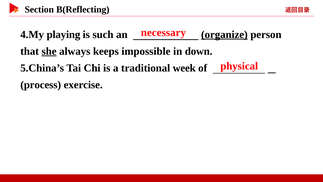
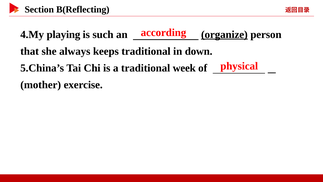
necessary: necessary -> according
she underline: present -> none
keeps impossible: impossible -> traditional
process: process -> mother
